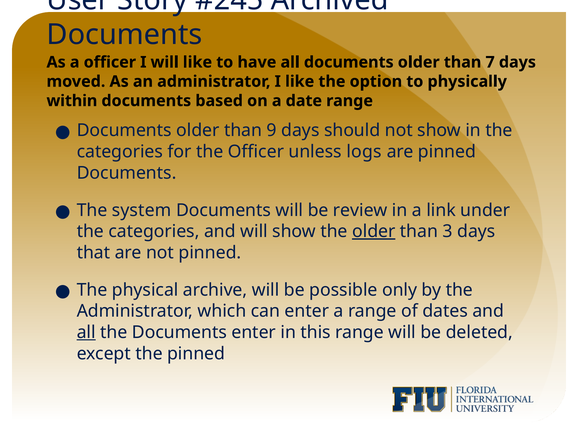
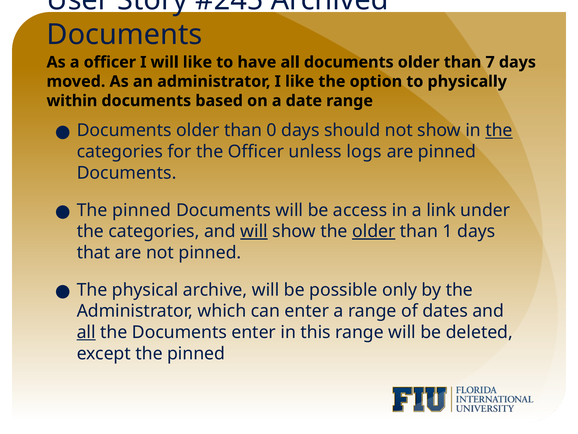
9: 9 -> 0
the at (499, 130) underline: none -> present
system at (142, 210): system -> pinned
review: review -> access
will at (254, 231) underline: none -> present
3: 3 -> 1
